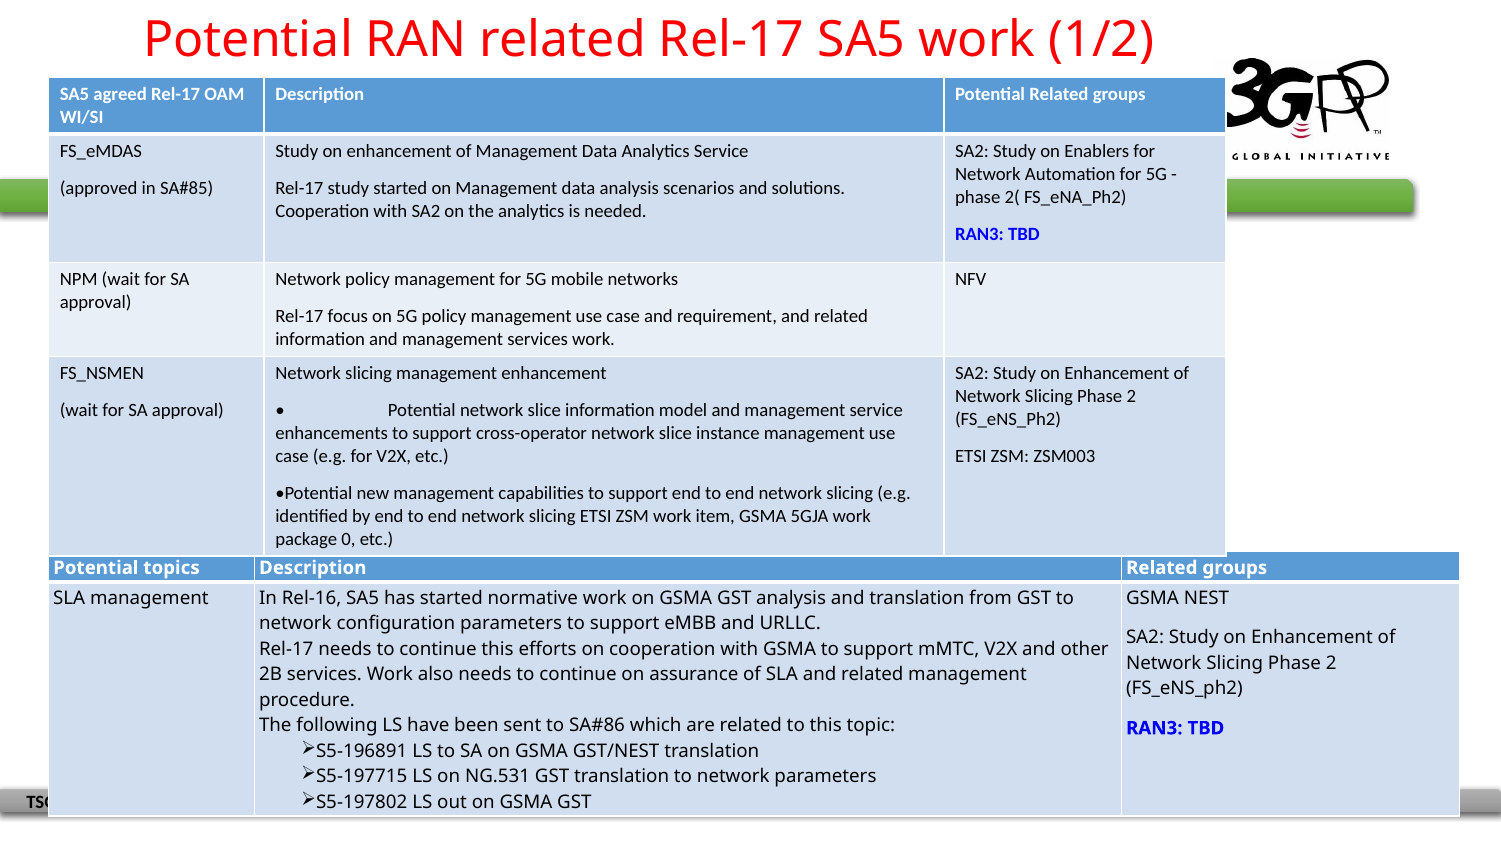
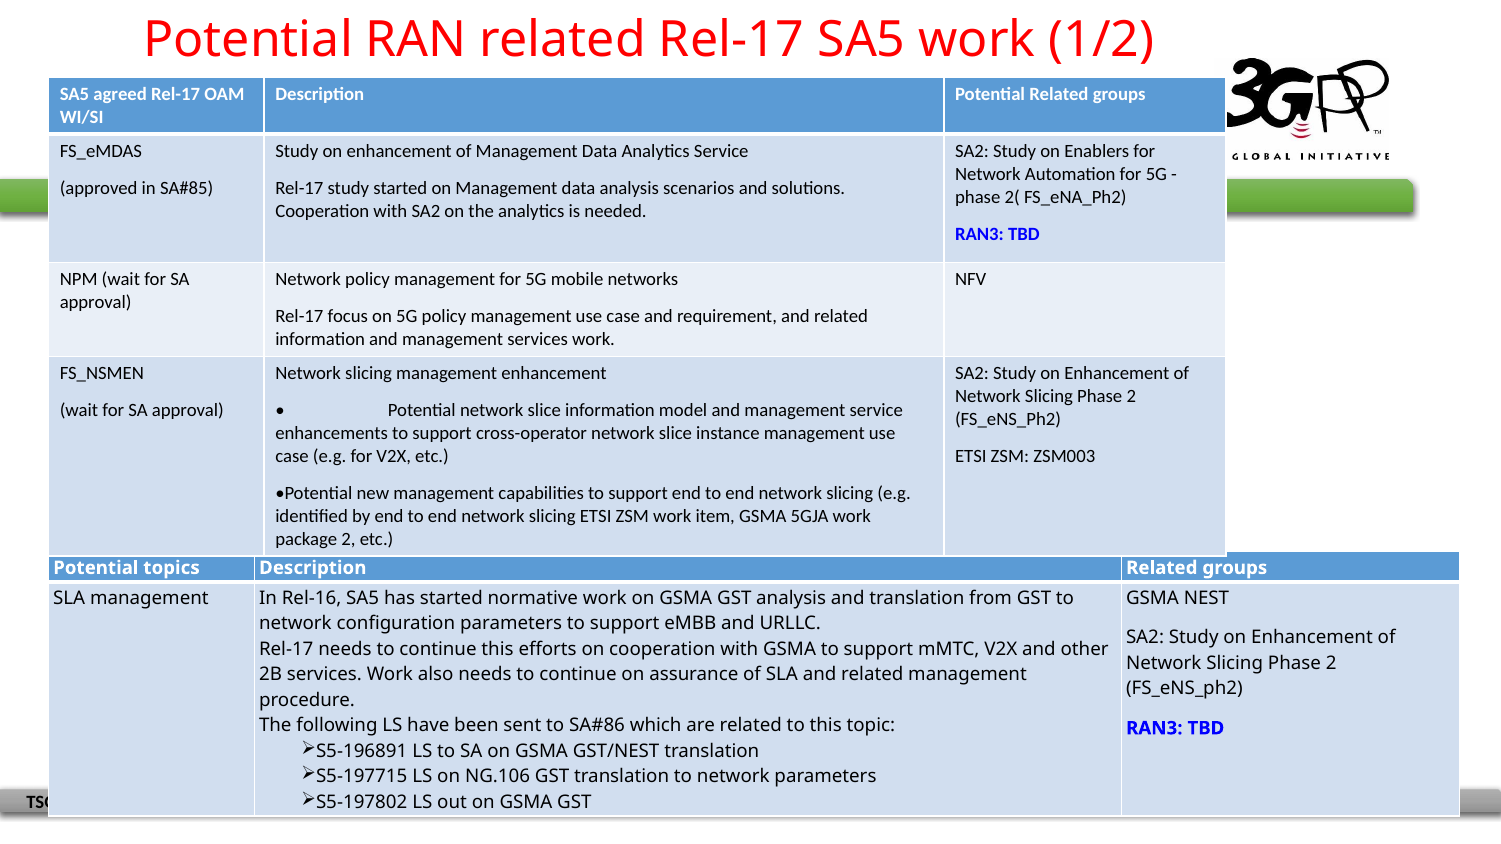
package 0: 0 -> 2
NG.531: NG.531 -> NG.106
